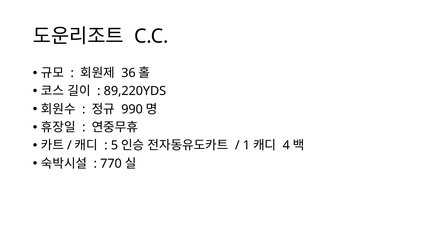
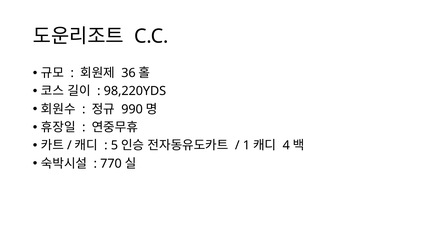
89,220YDS: 89,220YDS -> 98,220YDS
